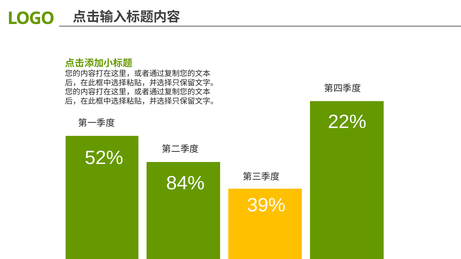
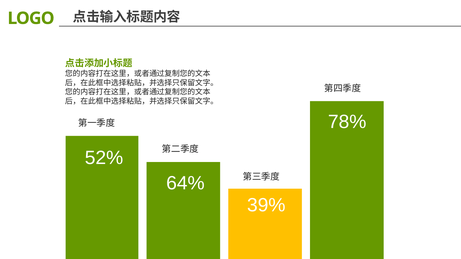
22%: 22% -> 78%
84%: 84% -> 64%
